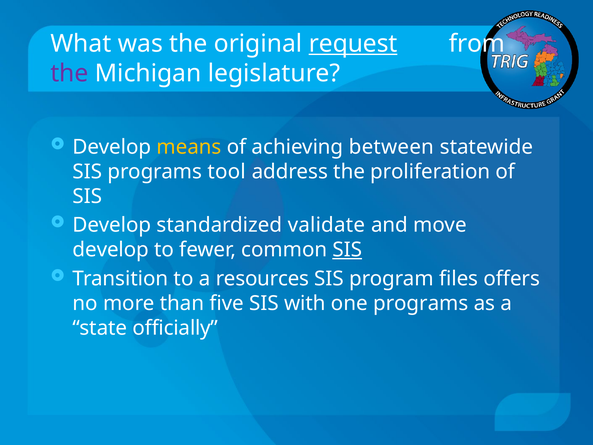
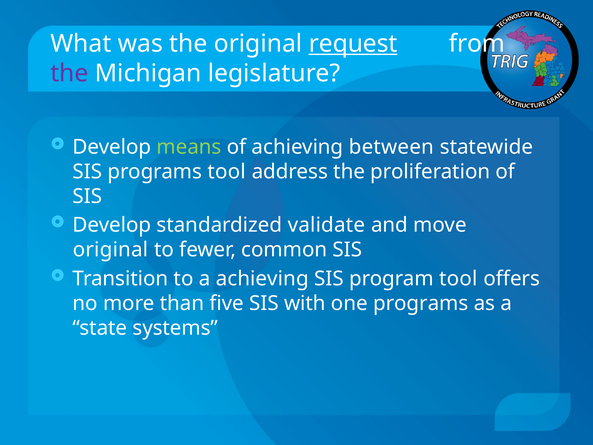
means colour: yellow -> light green
develop at (111, 250): develop -> original
SIS at (347, 250) underline: present -> none
a resources: resources -> achieving
program files: files -> tool
officially: officially -> systems
